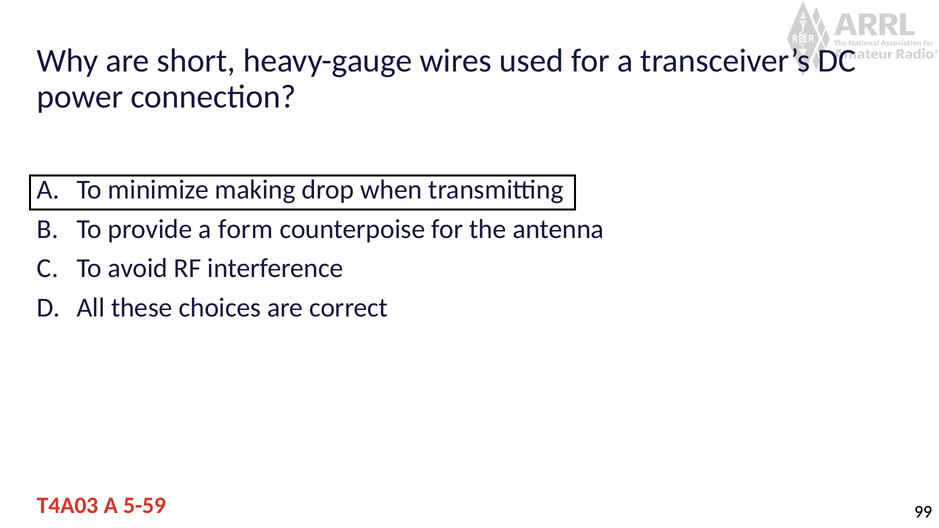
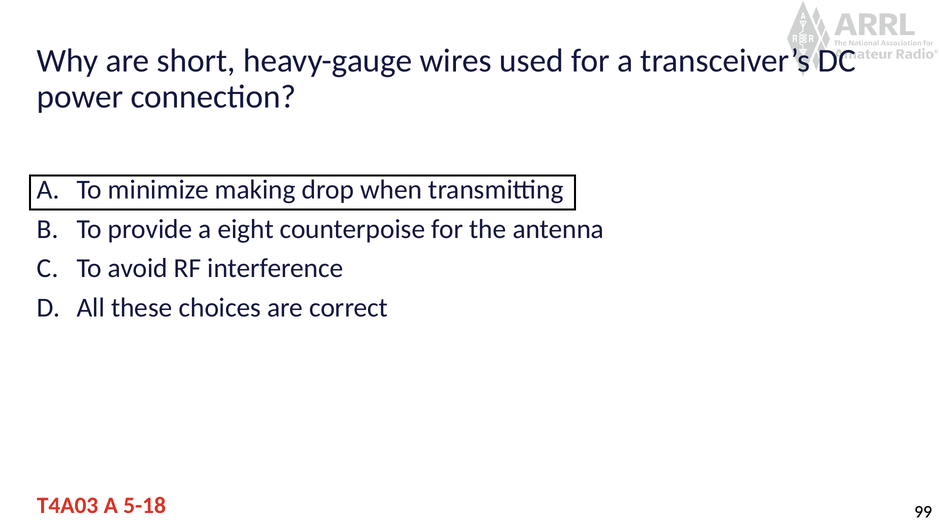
form: form -> eight
5-59: 5-59 -> 5-18
